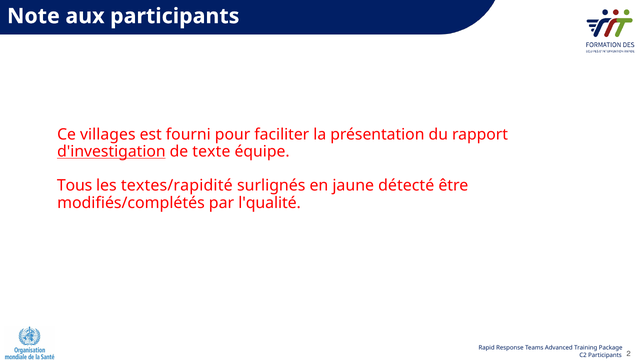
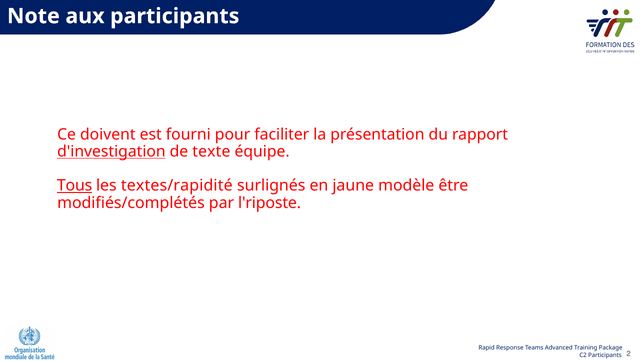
villages: villages -> doivent
Tous underline: none -> present
détecté: détecté -> modèle
l'qualité: l'qualité -> l'riposte
